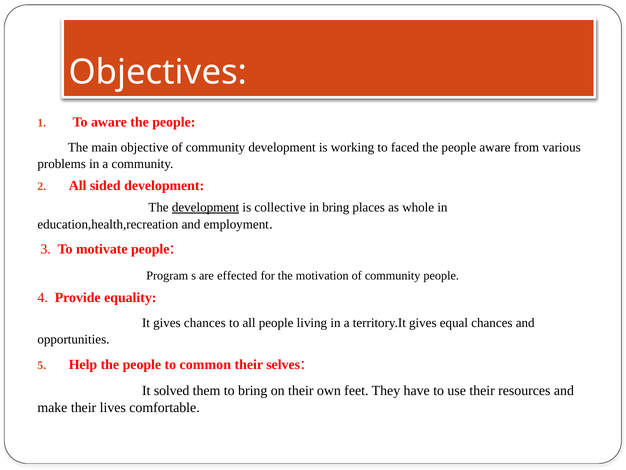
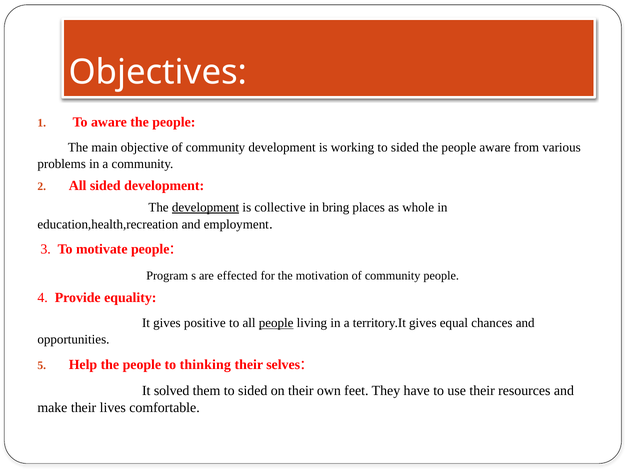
working to faced: faced -> sided
gives chances: chances -> positive
people at (276, 323) underline: none -> present
common: common -> thinking
them to bring: bring -> sided
